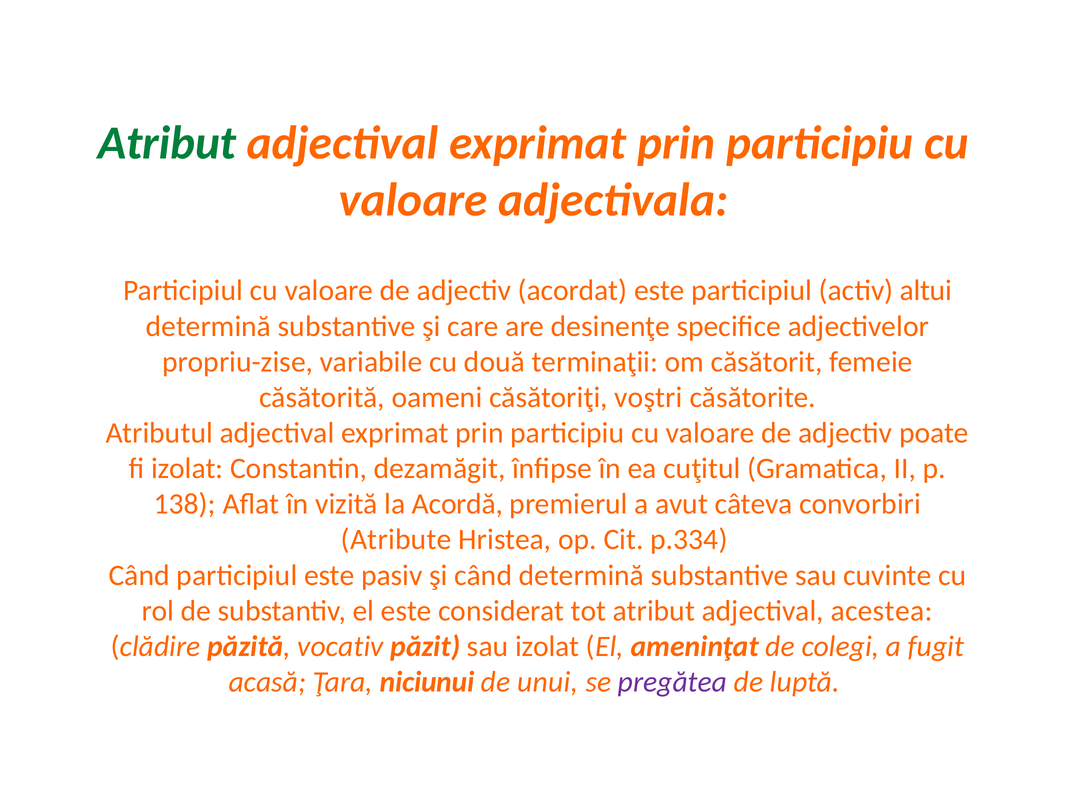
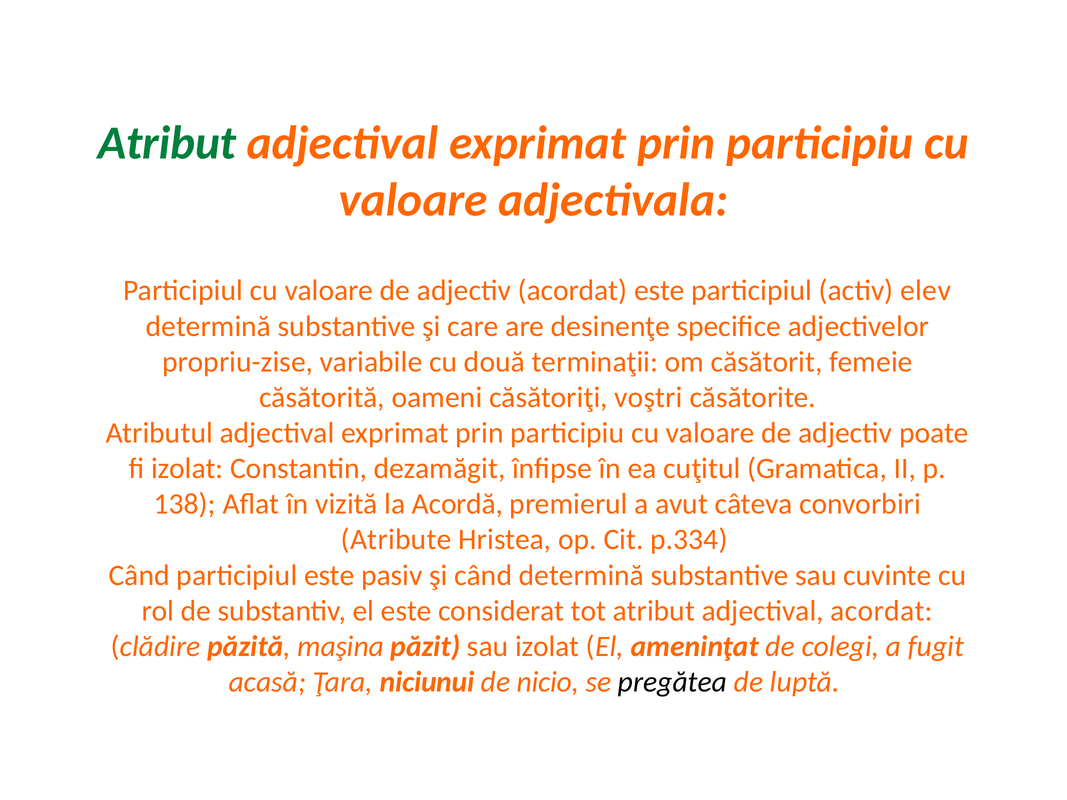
altui: altui -> elev
adjectival acestea: acestea -> acordat
vocativ: vocativ -> maşina
unui: unui -> nicio
pregătea colour: purple -> black
